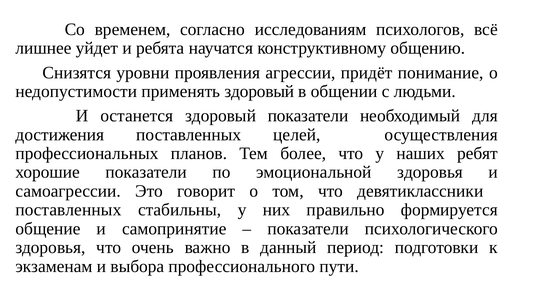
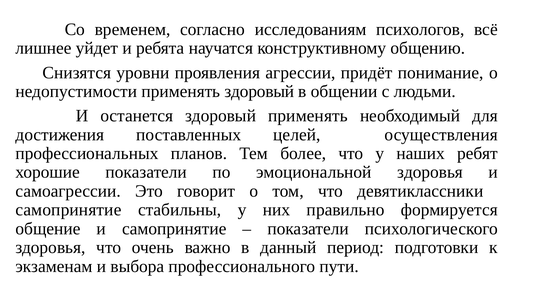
здоровый показатели: показатели -> применять
поставленных at (69, 210): поставленных -> самопринятие
